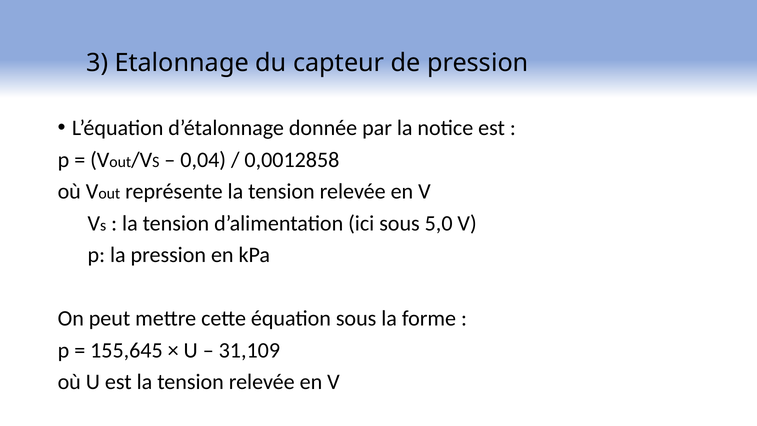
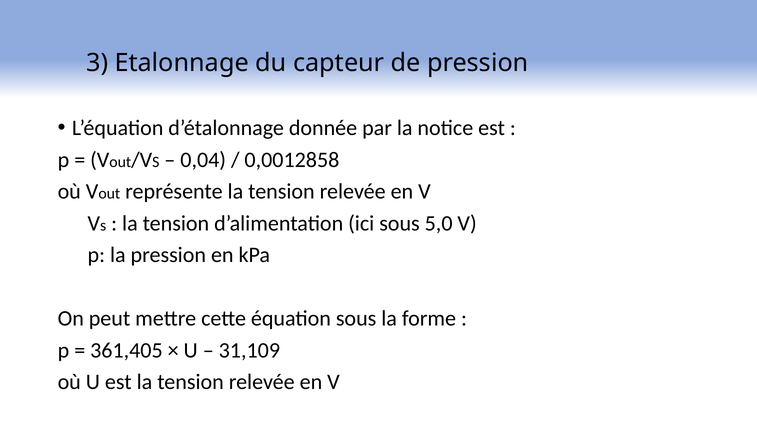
155,645: 155,645 -> 361,405
